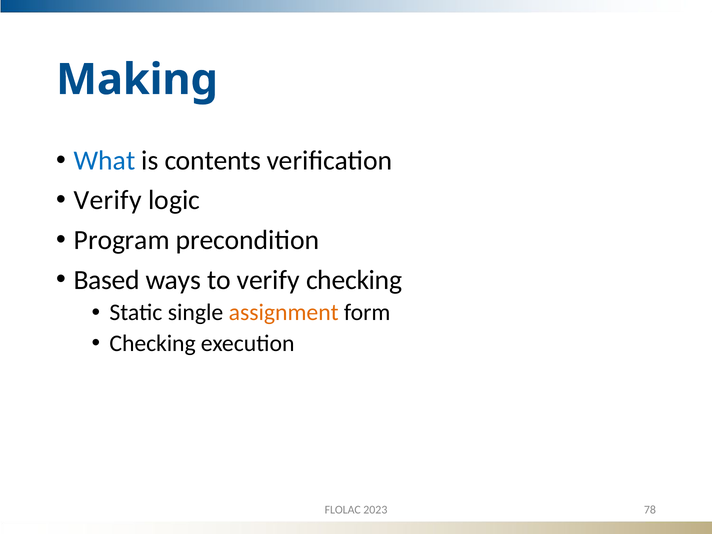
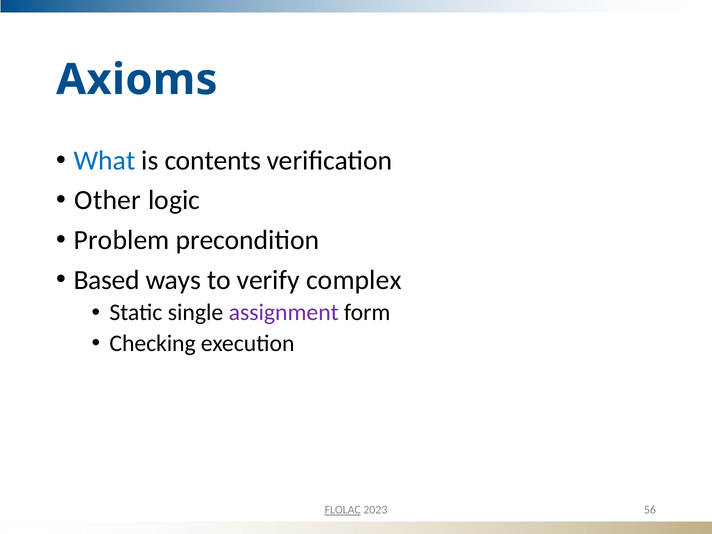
Making: Making -> Axioms
Verify at (108, 200): Verify -> Other
Program: Program -> Problem
verify checking: checking -> complex
assignment colour: orange -> purple
FLOLAC underline: none -> present
78: 78 -> 56
